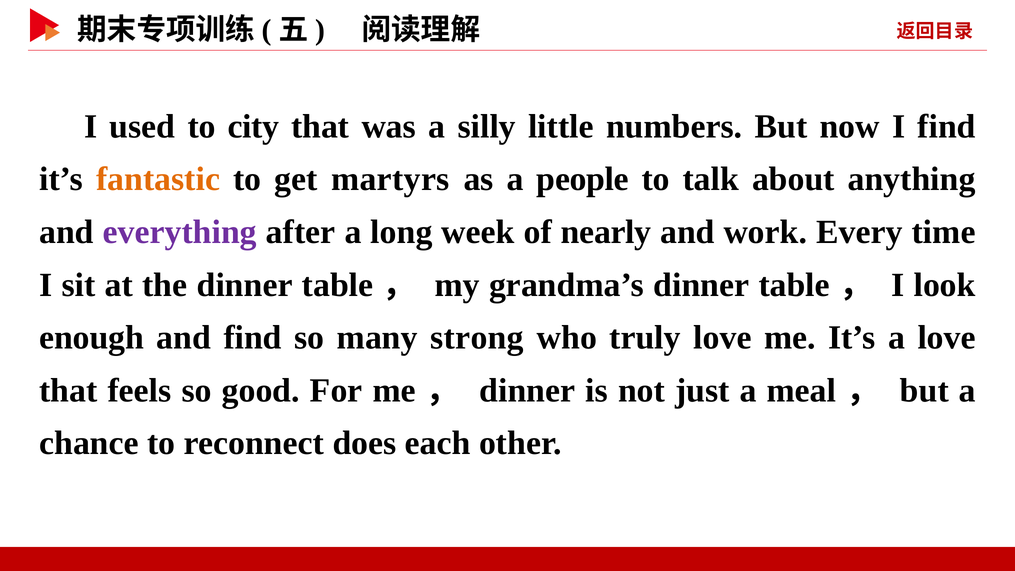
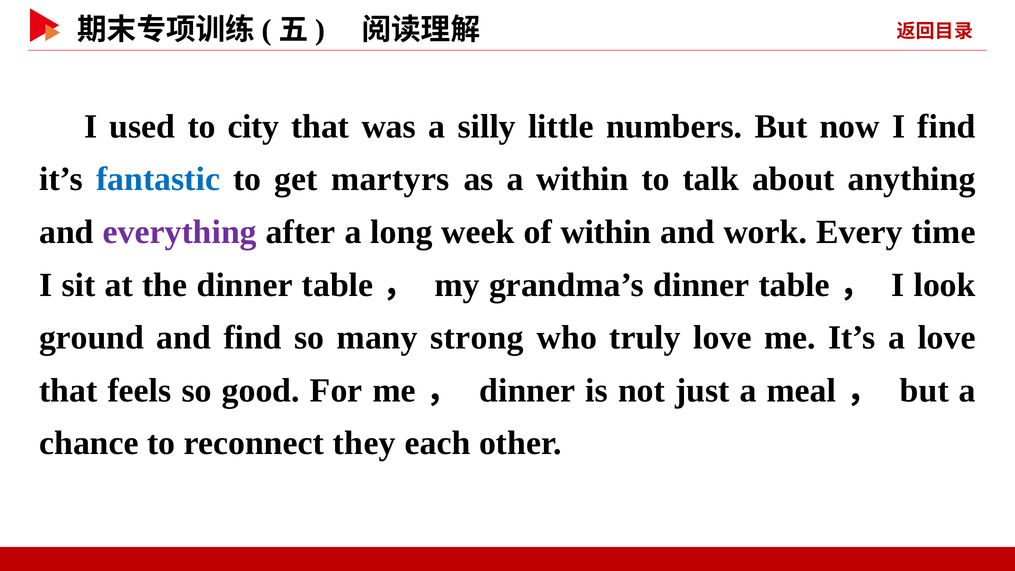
fantastic colour: orange -> blue
a people: people -> within
of nearly: nearly -> within
enough: enough -> ground
does: does -> they
